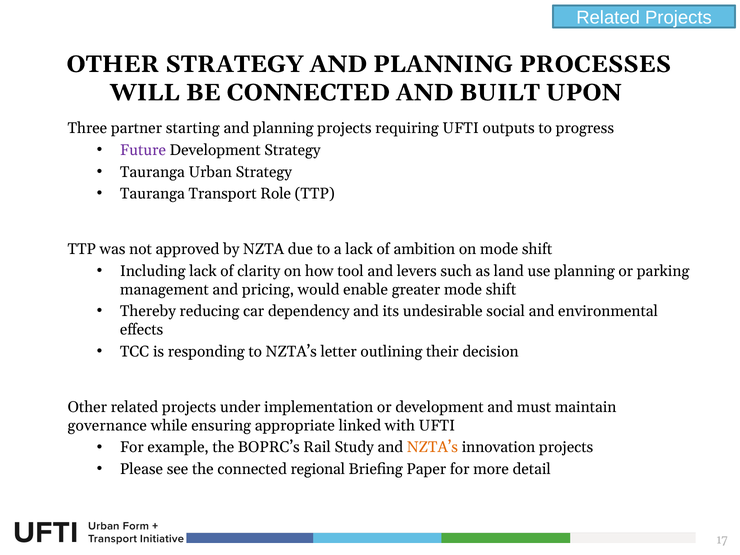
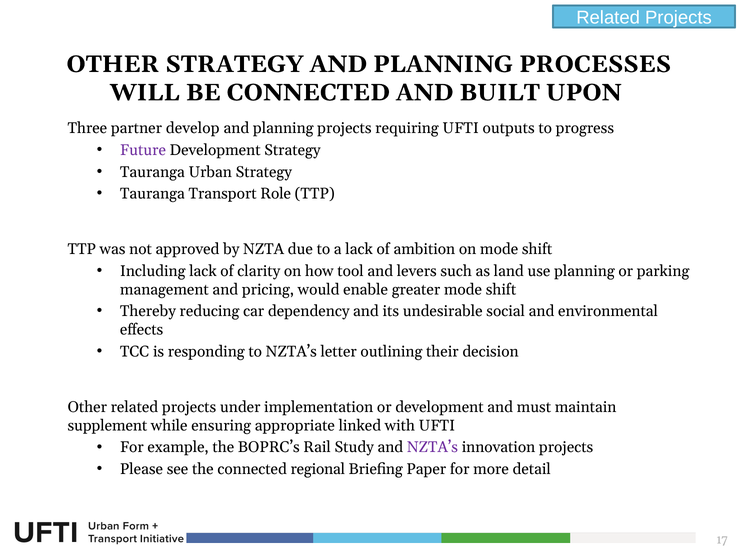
starting: starting -> develop
governance: governance -> supplement
NZTA’s at (432, 447) colour: orange -> purple
